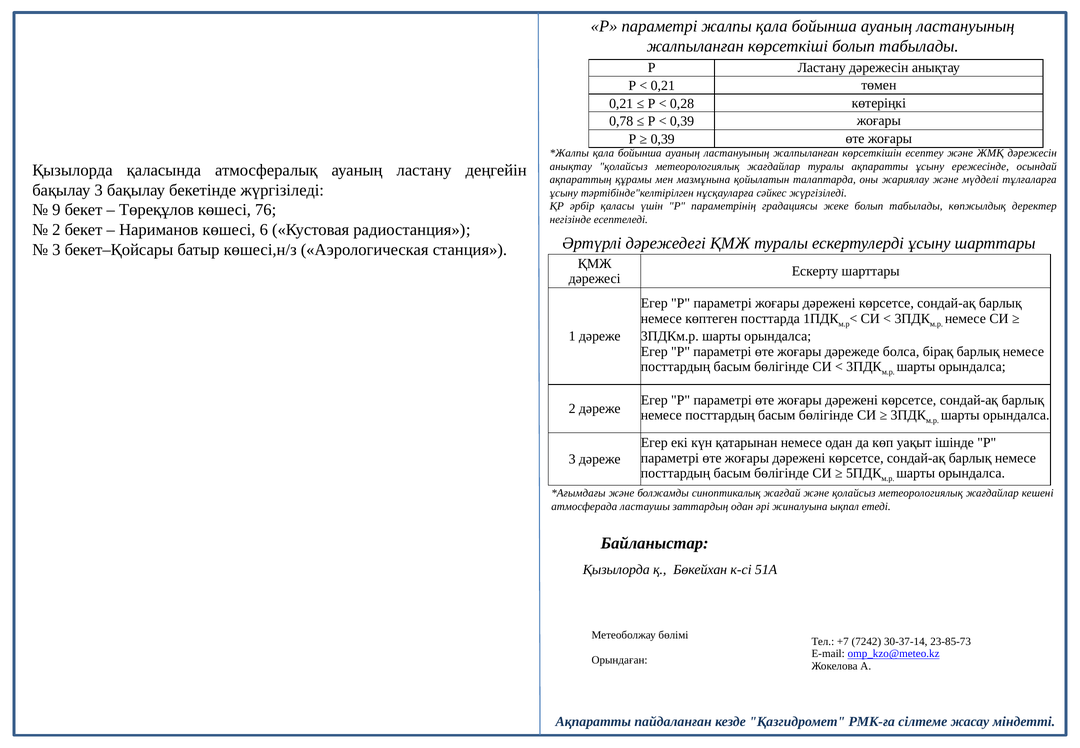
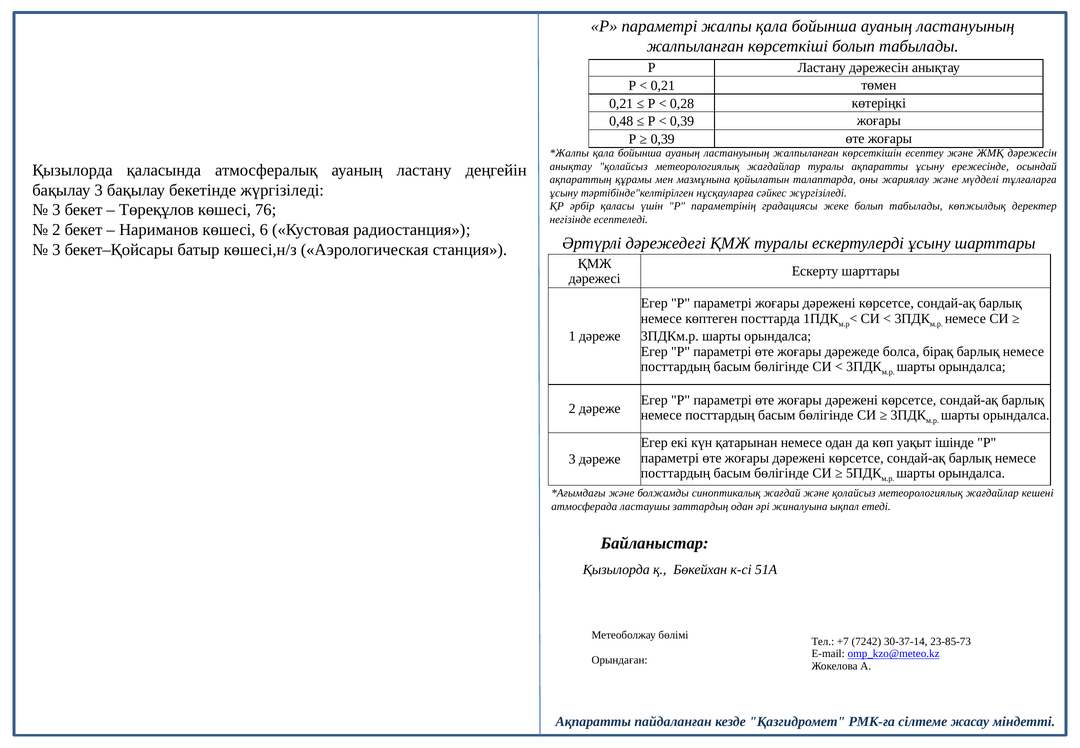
0,78: 0,78 -> 0,48
9 at (56, 210): 9 -> 3
